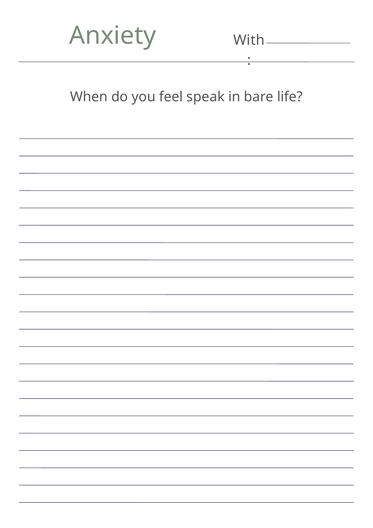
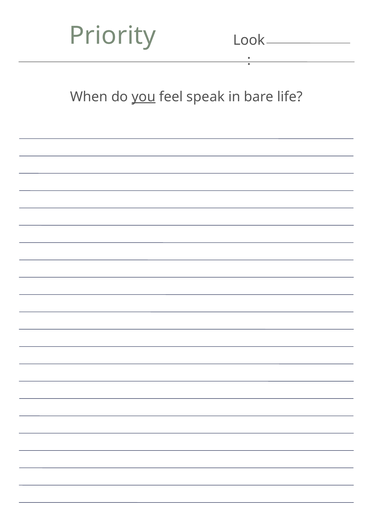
Anxiety: Anxiety -> Priority
With: With -> Look
you underline: none -> present
